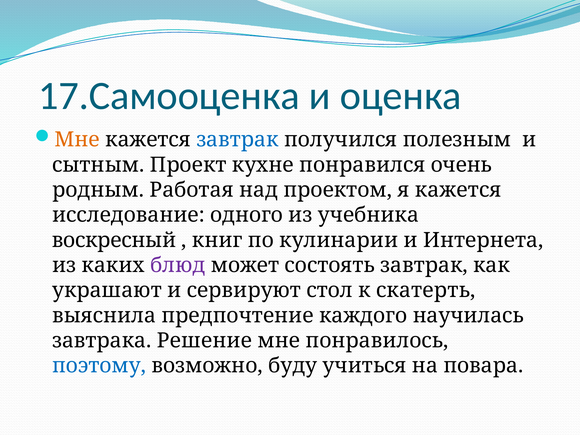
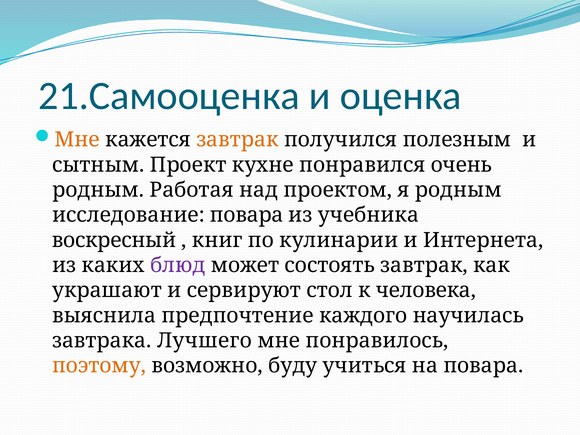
17.Самооценка: 17.Самооценка -> 21.Самооценка
завтрак at (237, 140) colour: blue -> orange
я кажется: кажется -> родным
исследование одного: одного -> повара
скатерть: скатерть -> человека
Решение: Решение -> Лучшего
поэтому colour: blue -> orange
